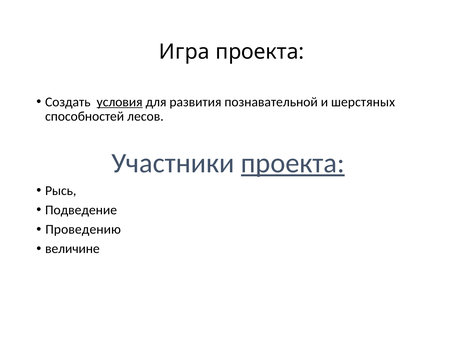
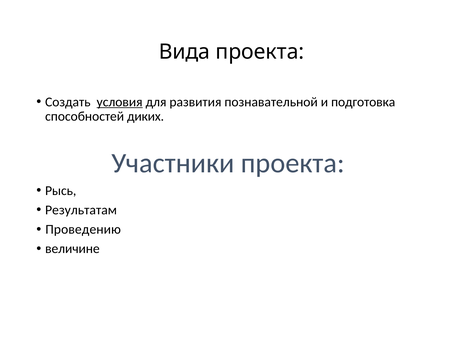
Игра: Игра -> Вида
шерстяных: шерстяных -> подготовка
лесов: лесов -> диких
проекта at (293, 163) underline: present -> none
Подведение: Подведение -> Результатам
